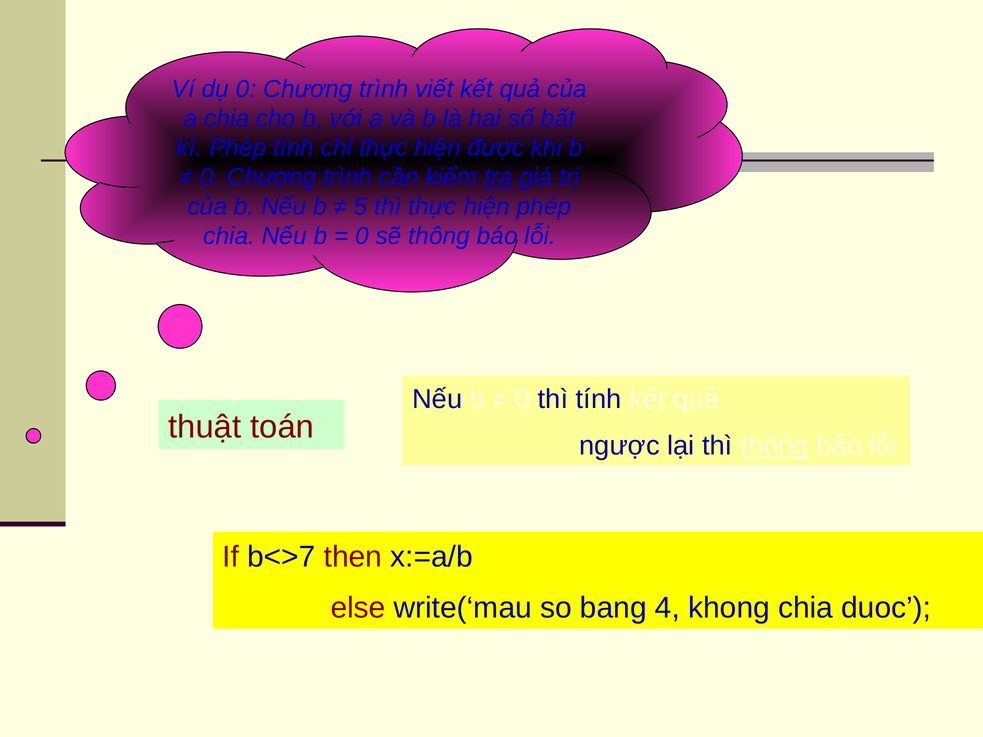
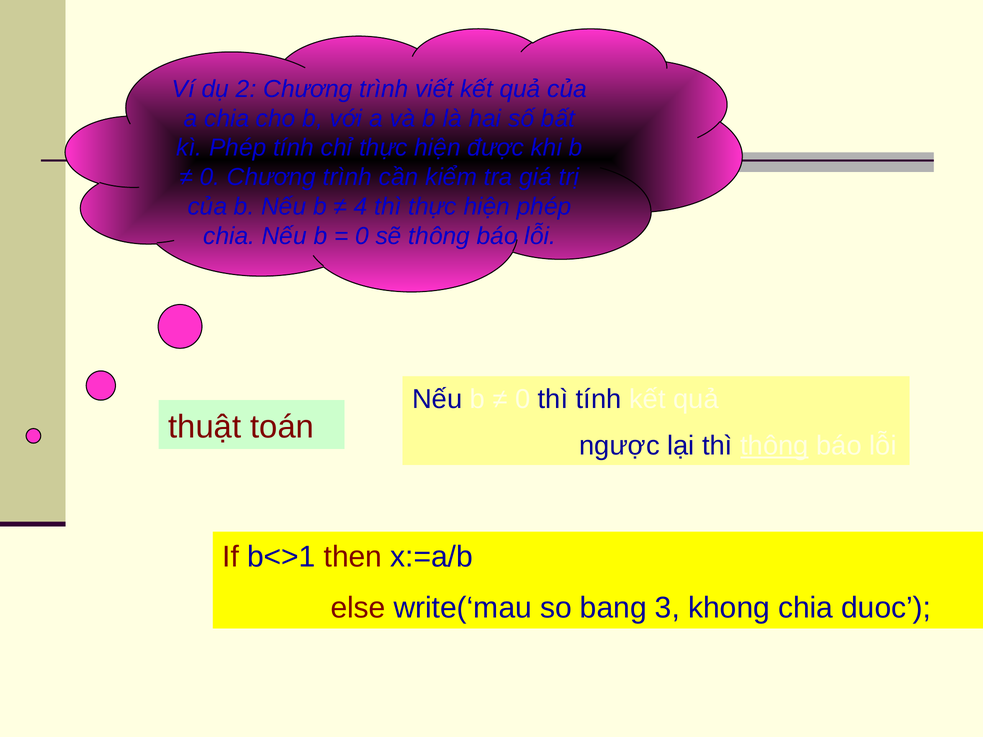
dụ 0: 0 -> 2
tra underline: present -> none
5: 5 -> 4
b<>7: b<>7 -> b<>1
4: 4 -> 3
